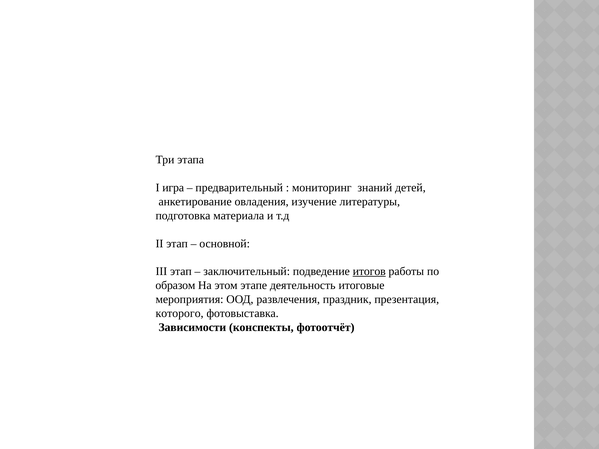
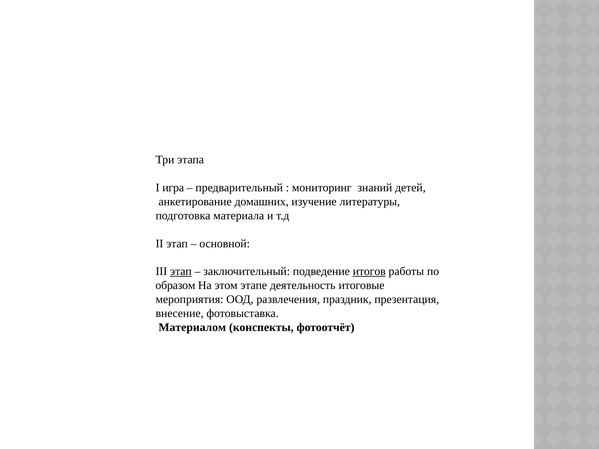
овладения: овладения -> домашних
этап at (181, 272) underline: none -> present
которого: которого -> внесение
Зависимости: Зависимости -> Материалом
